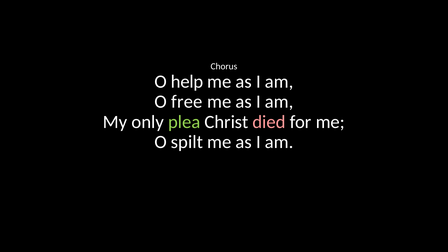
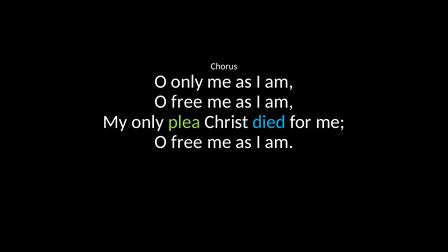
O help: help -> only
died colour: pink -> light blue
spilt at (187, 142): spilt -> free
